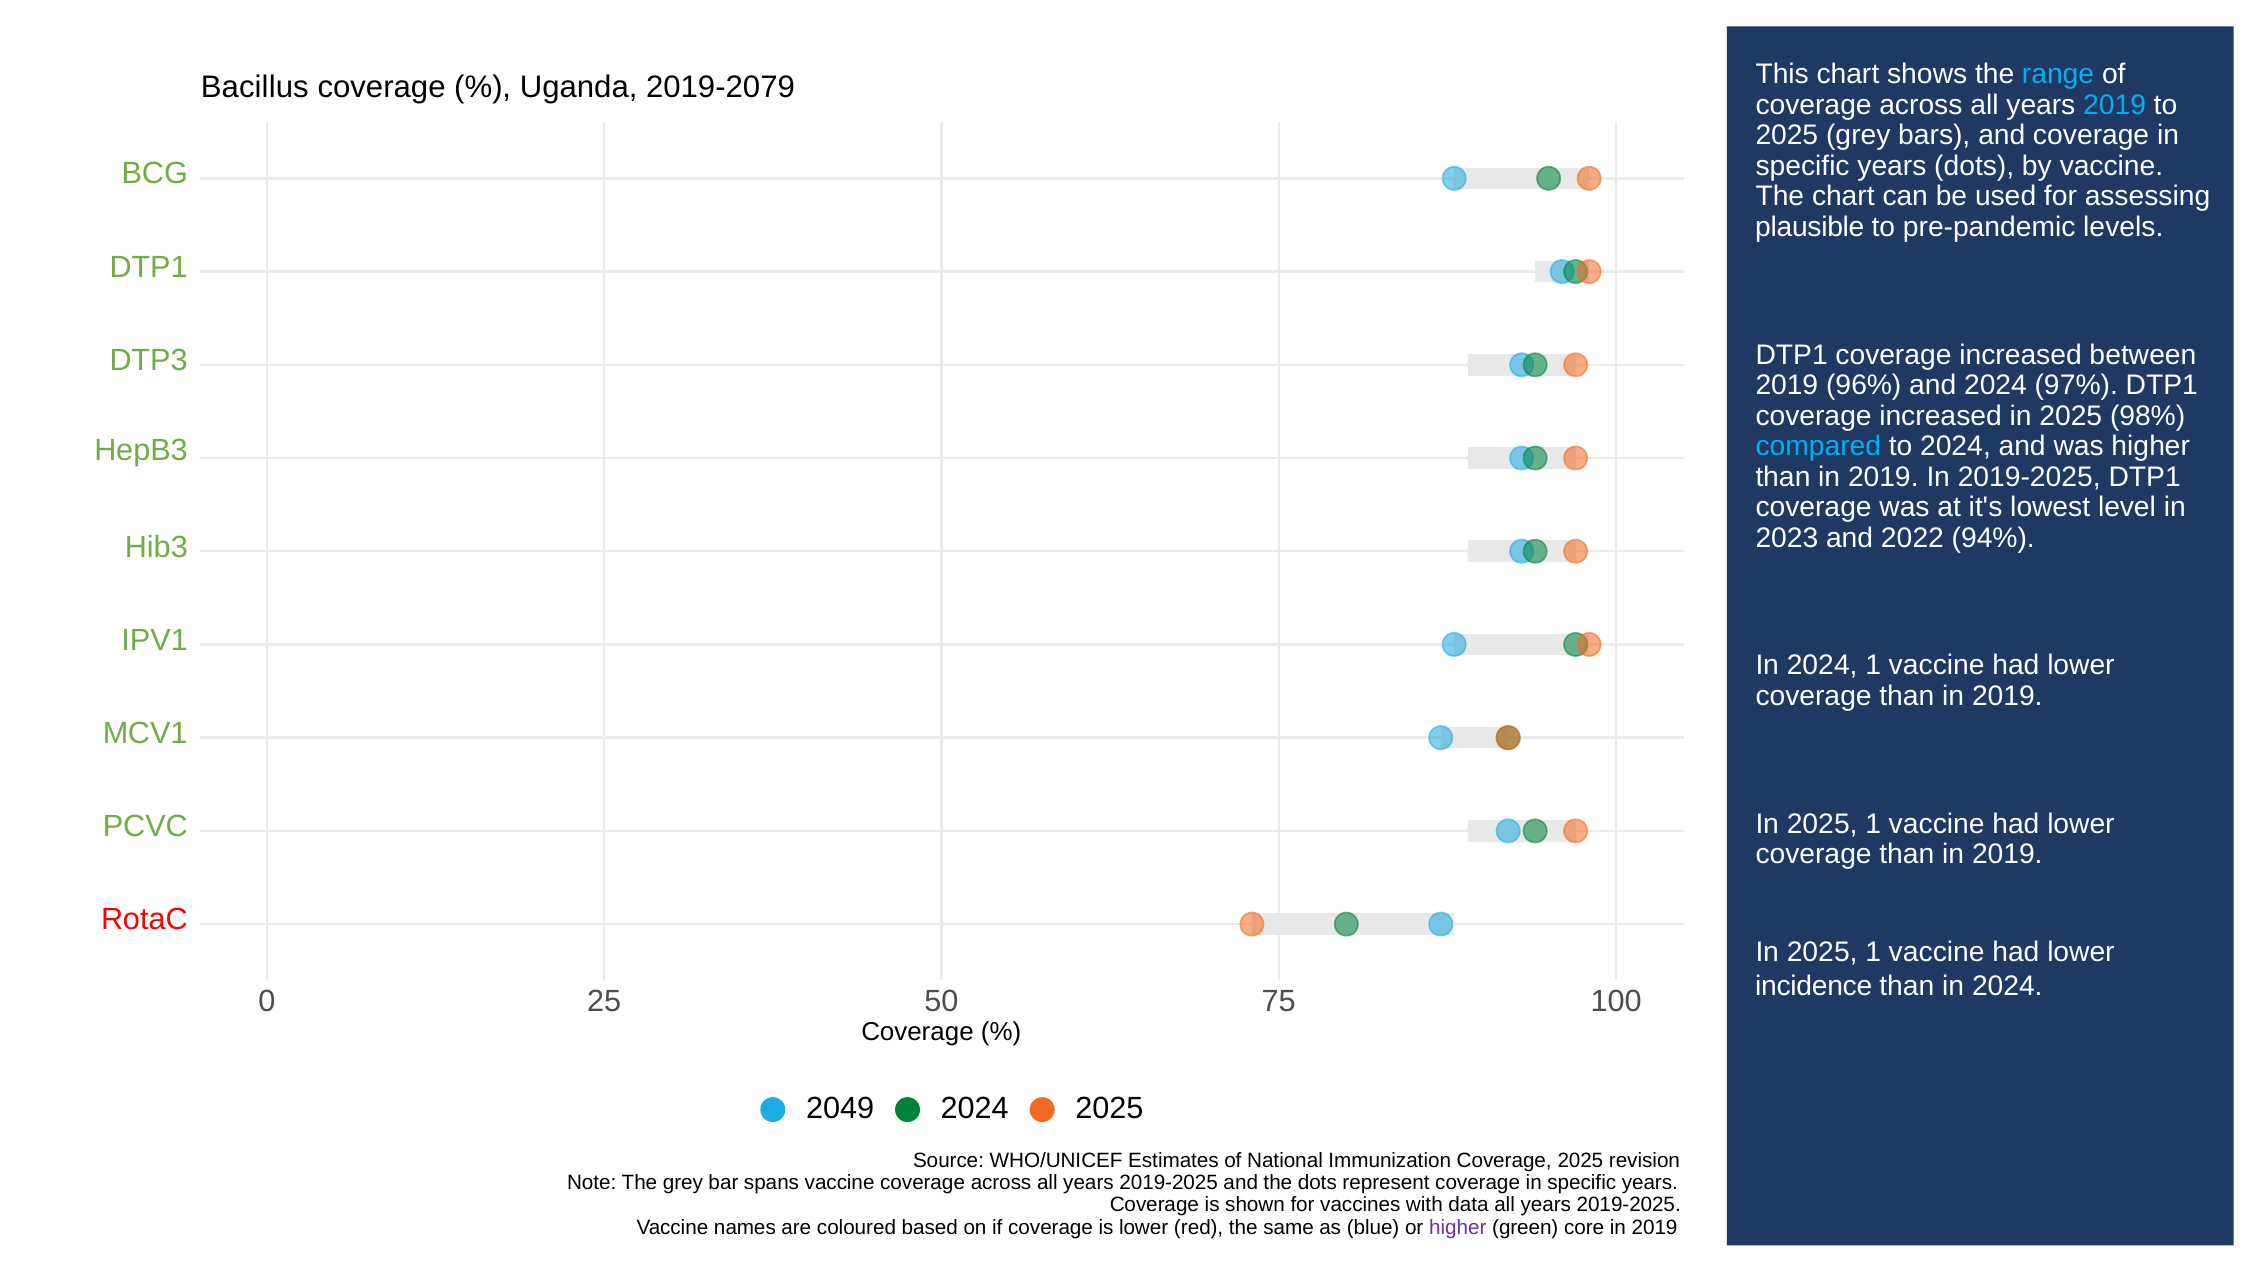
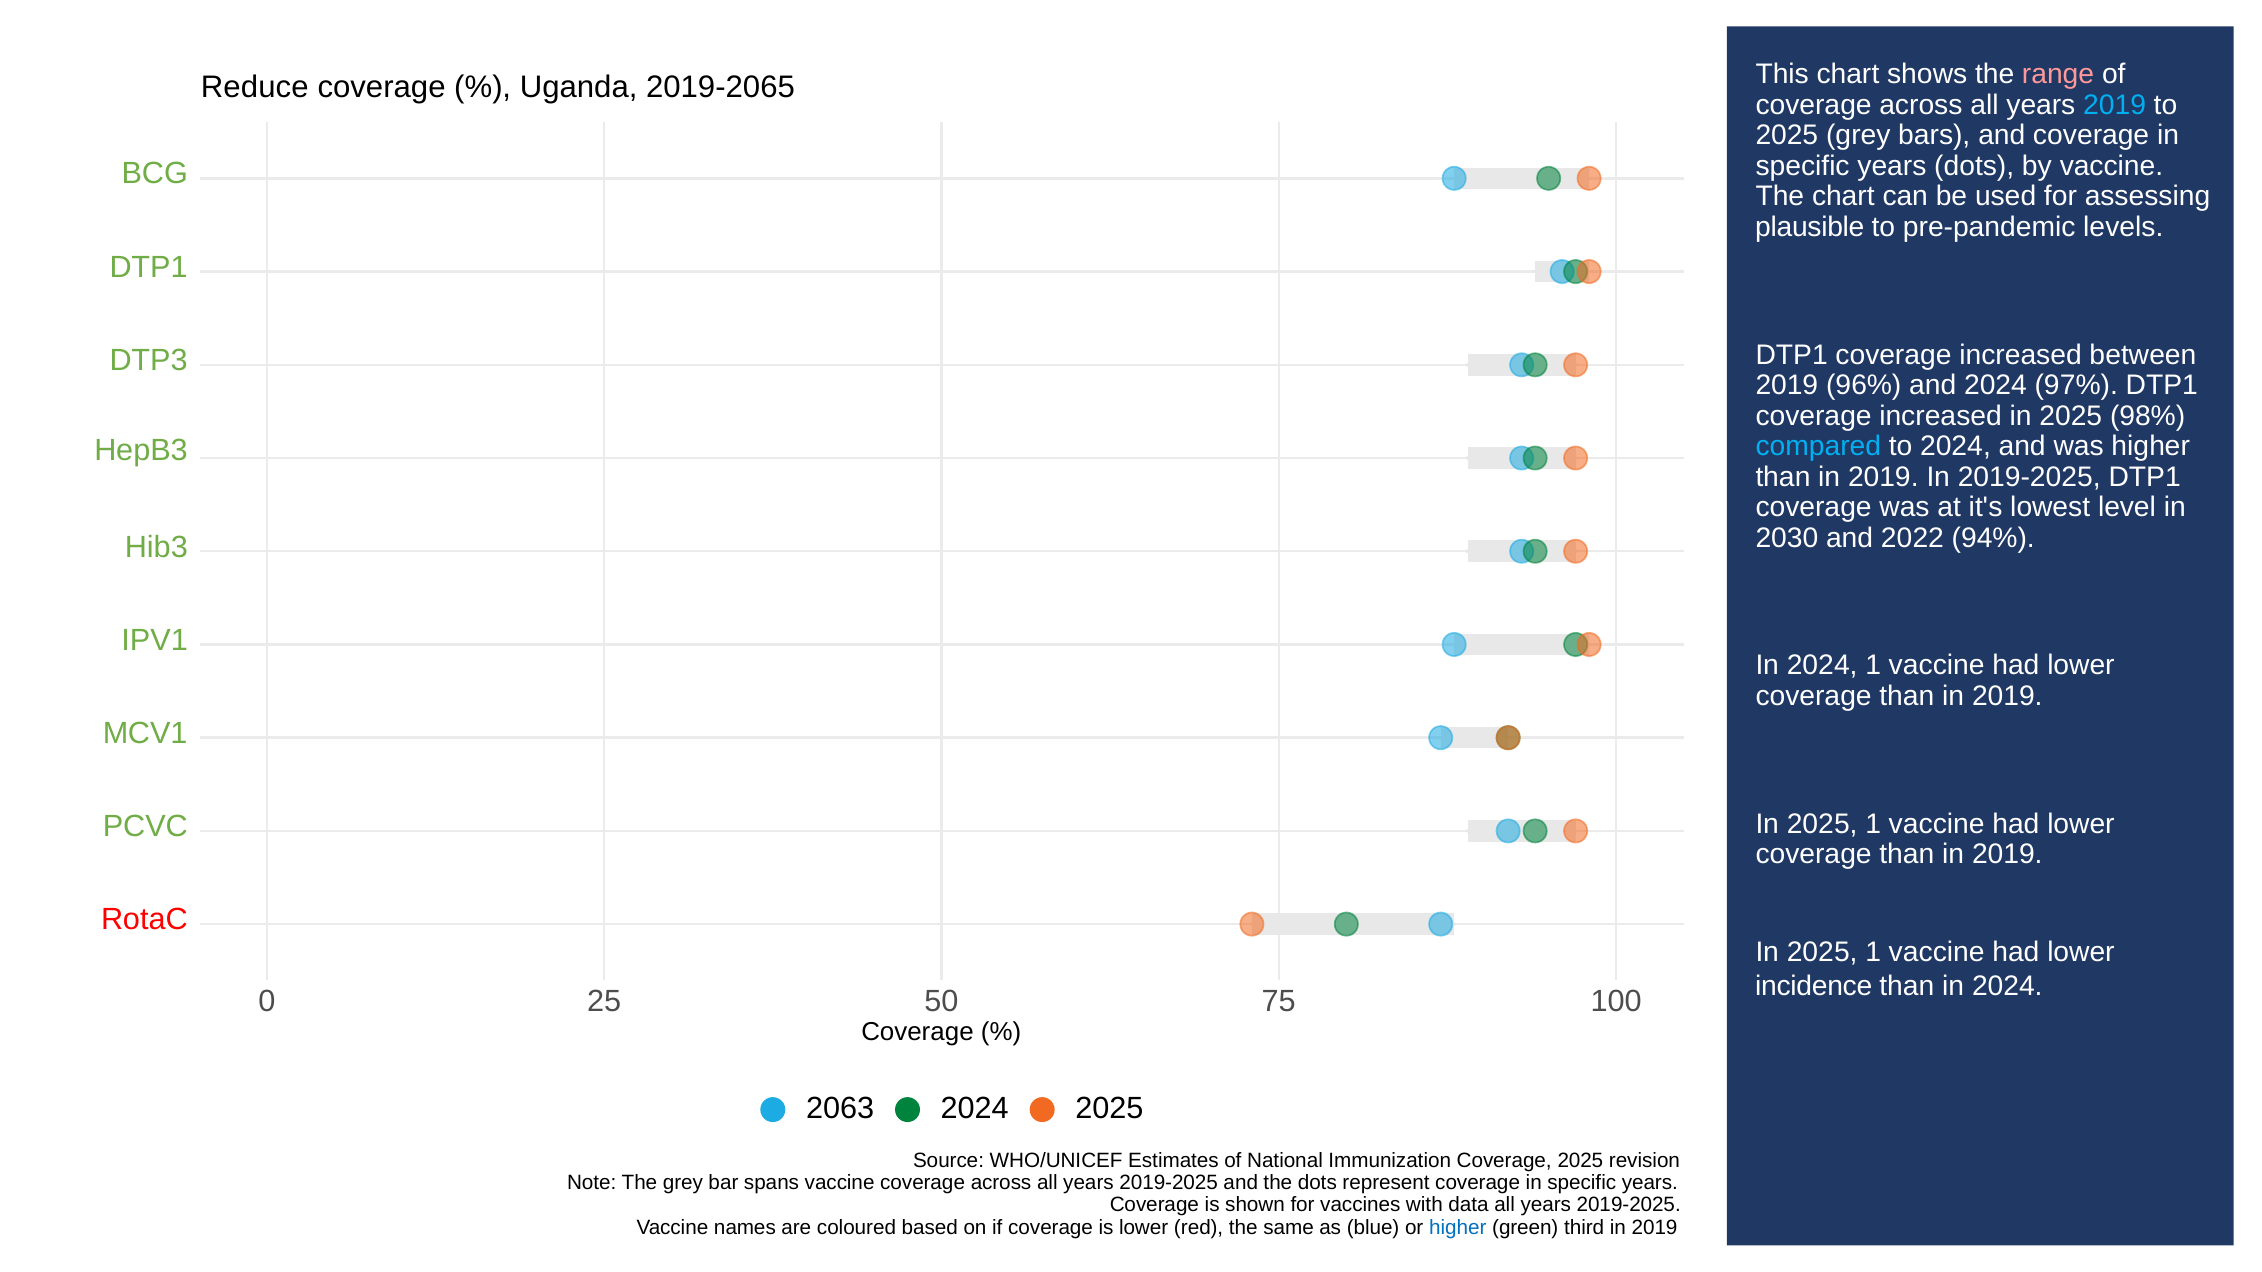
range colour: light blue -> pink
Bacillus: Bacillus -> Reduce
2019-2079: 2019-2079 -> 2019-2065
2023: 2023 -> 2030
2049: 2049 -> 2063
higher at (1458, 1228) colour: purple -> blue
core: core -> third
